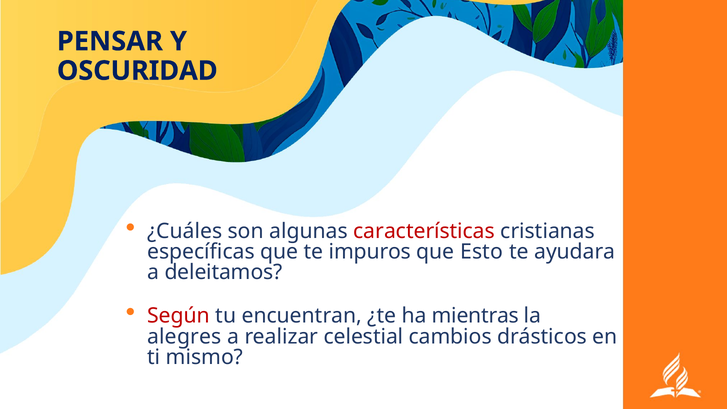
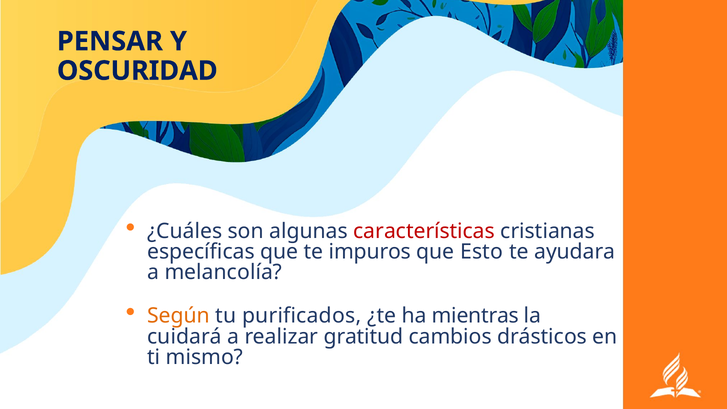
deleitamos: deleitamos -> melancolía
Según colour: red -> orange
encuentran: encuentran -> purificados
alegres: alegres -> cuidará
celestial: celestial -> gratitud
